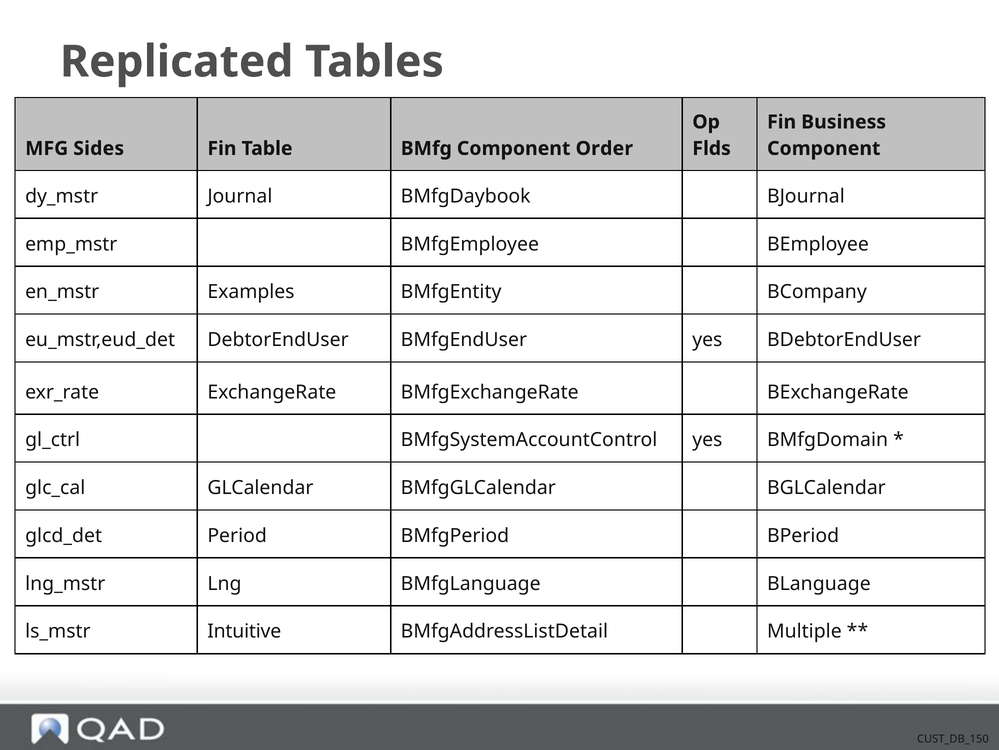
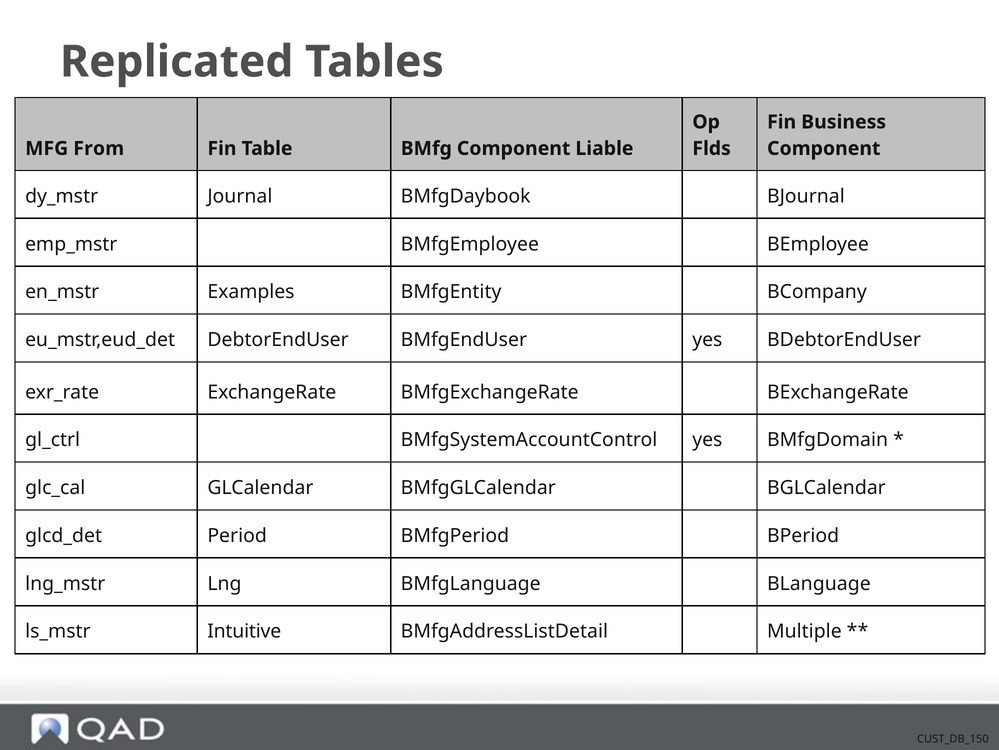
Sides: Sides -> From
Order: Order -> Liable
